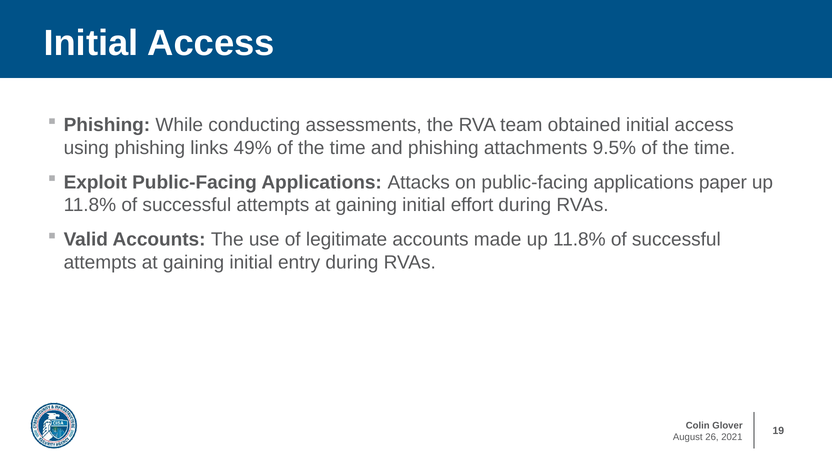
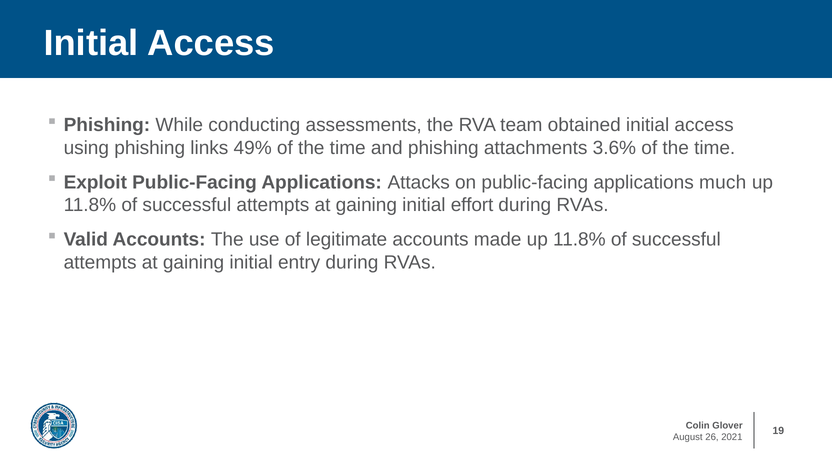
9.5%: 9.5% -> 3.6%
paper: paper -> much
